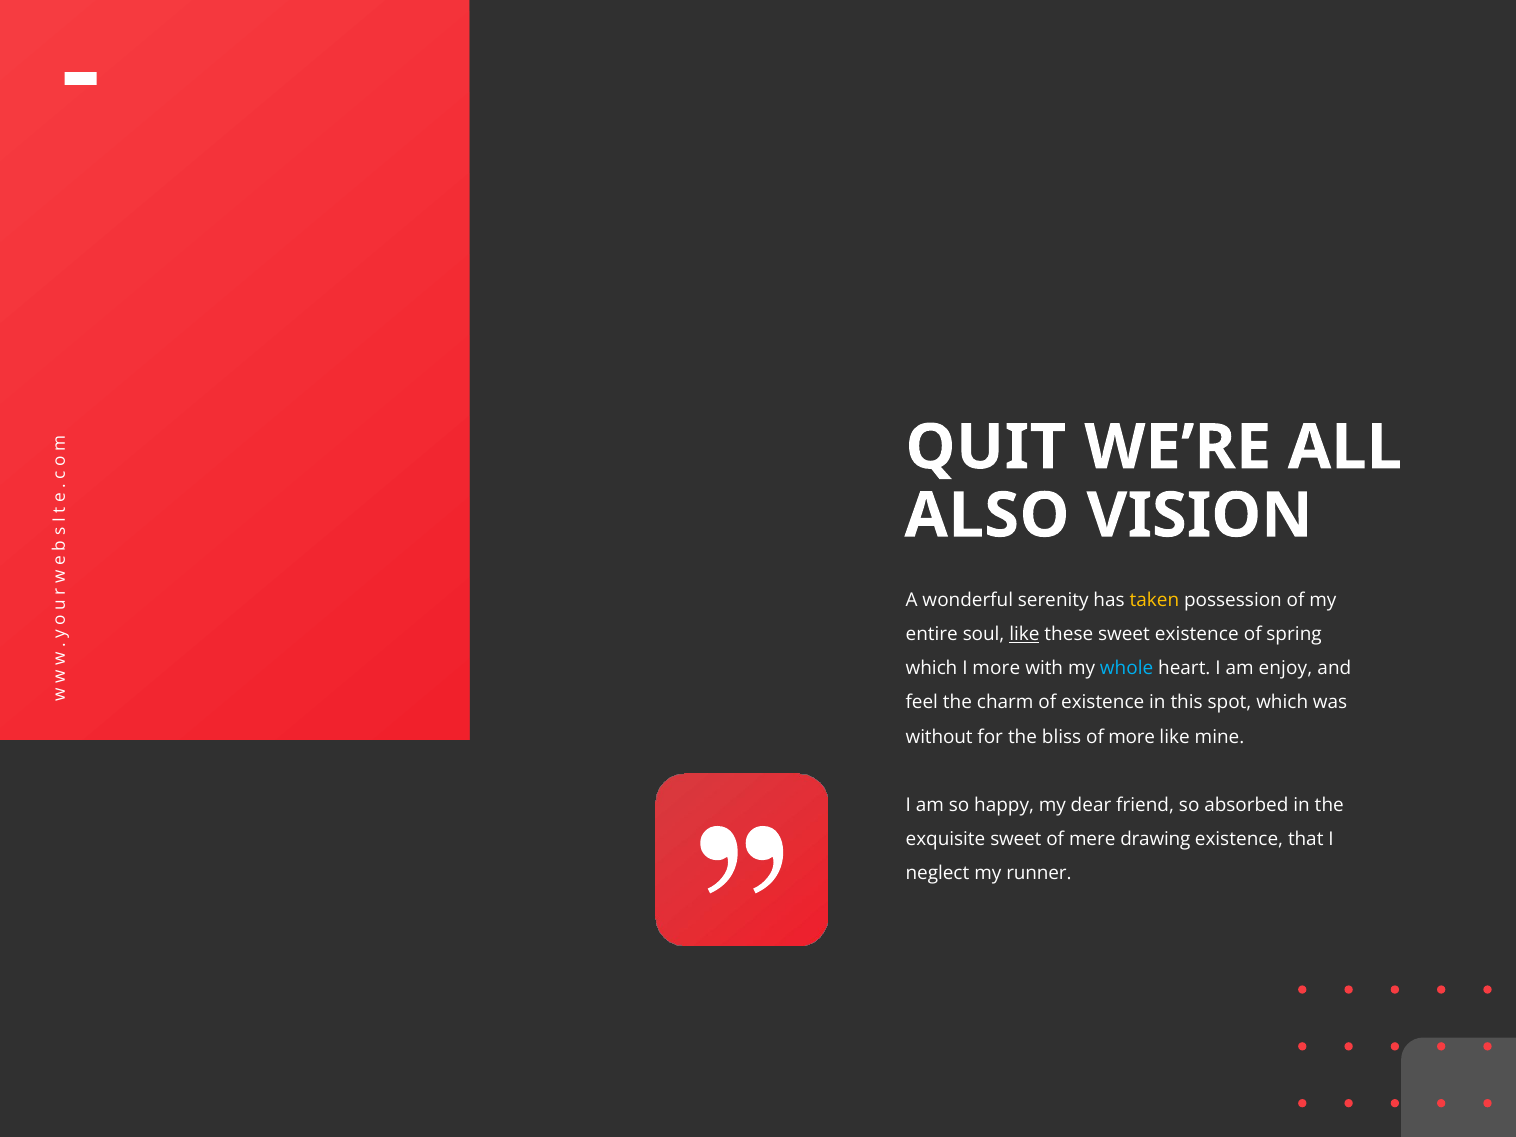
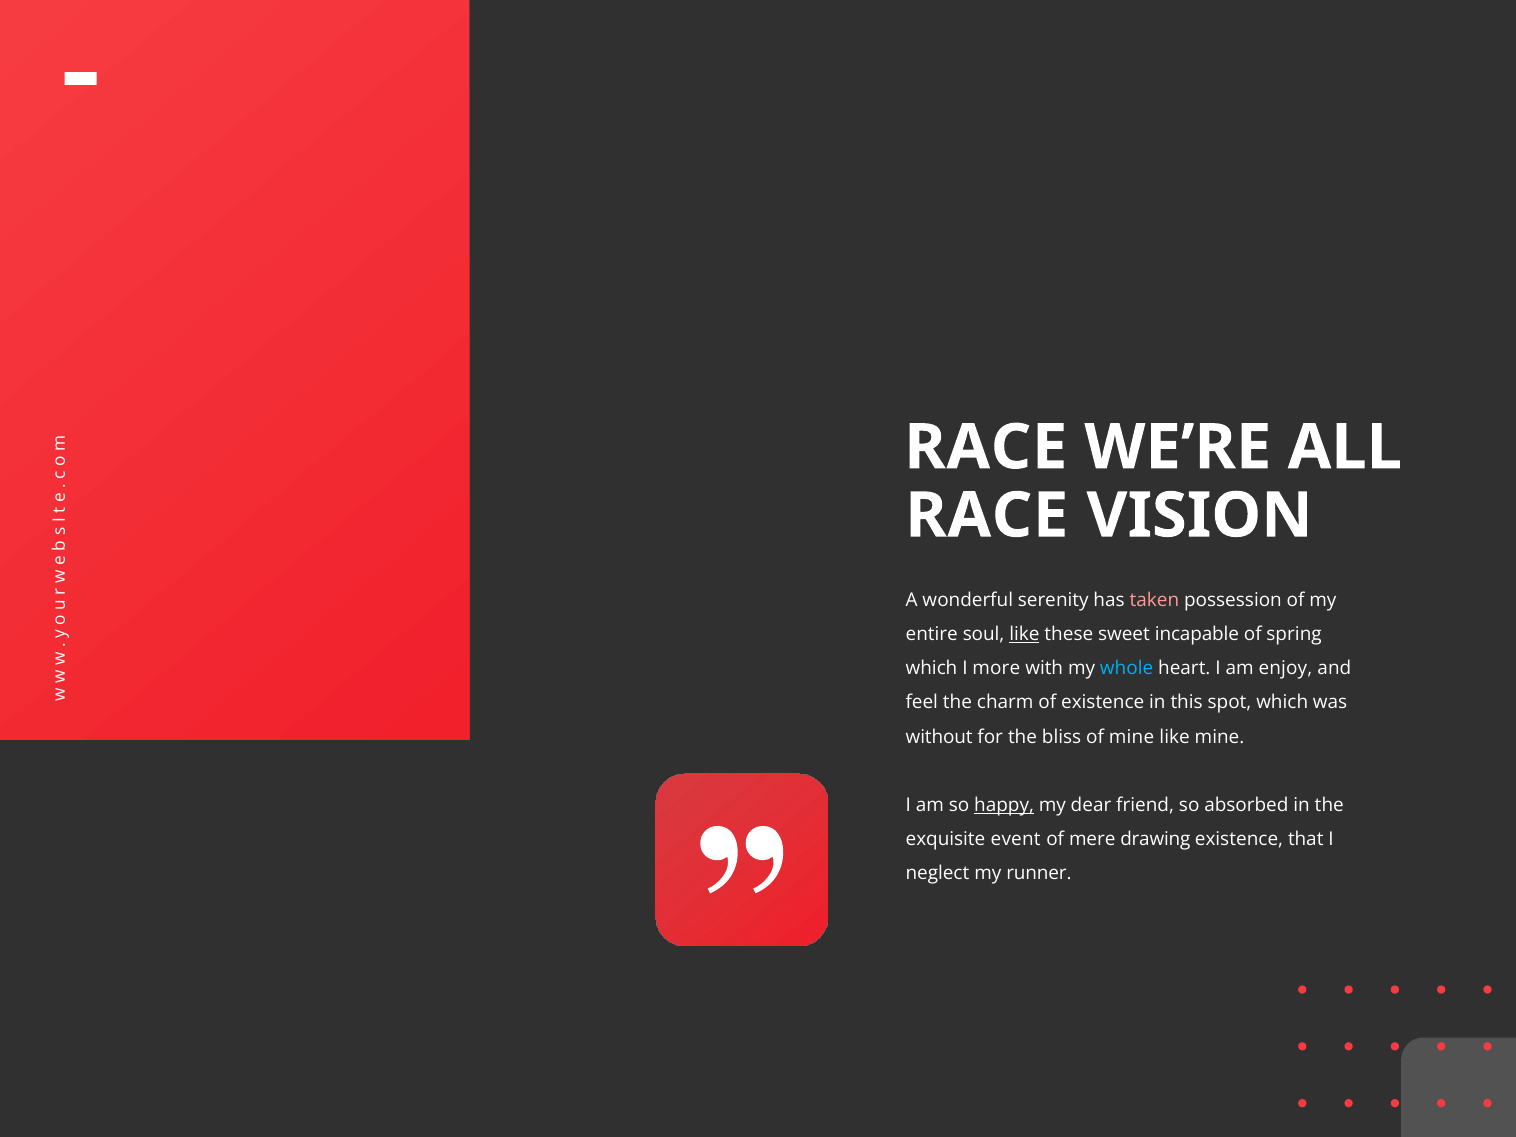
QUIT at (986, 447): QUIT -> RACE
ALSO at (987, 516): ALSO -> RACE
taken colour: yellow -> pink
sweet existence: existence -> incapable
of more: more -> mine
happy underline: none -> present
exquisite sweet: sweet -> event
